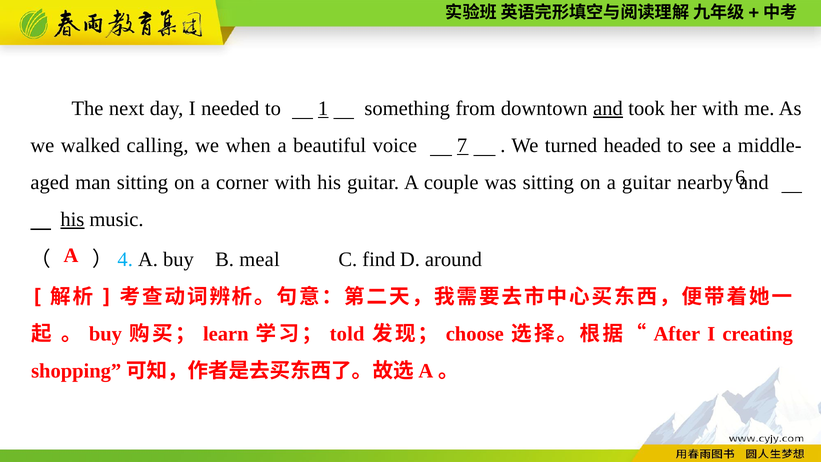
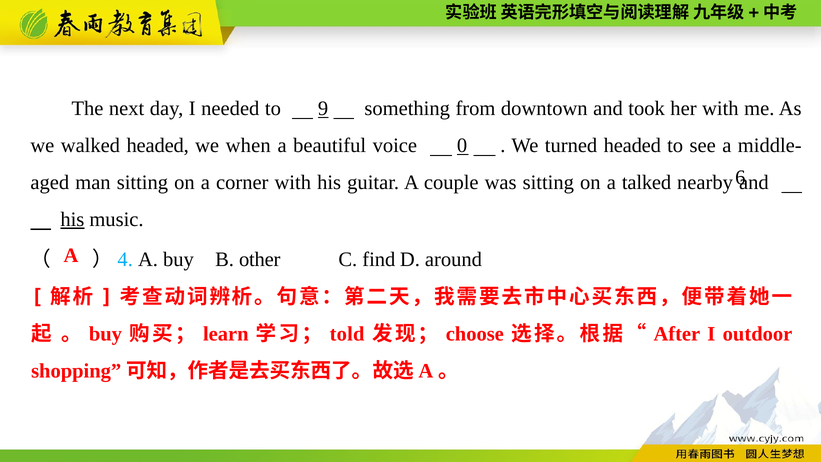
1: 1 -> 9
and at (608, 108) underline: present -> none
walked calling: calling -> headed
7: 7 -> 0
a guitar: guitar -> talked
meal: meal -> other
creating: creating -> outdoor
